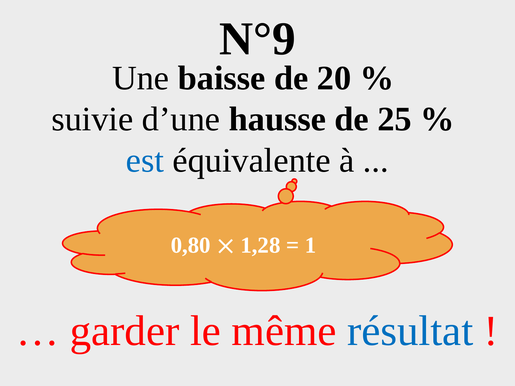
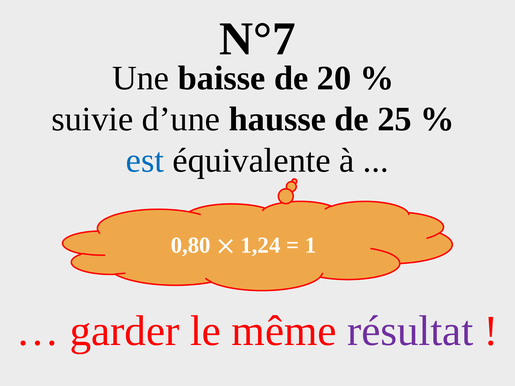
N°9: N°9 -> N°7
1,28: 1,28 -> 1,24
résultat colour: blue -> purple
